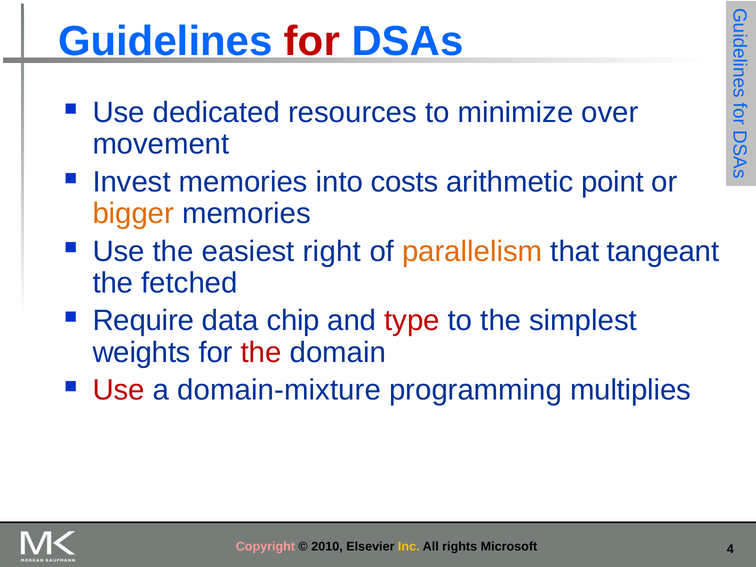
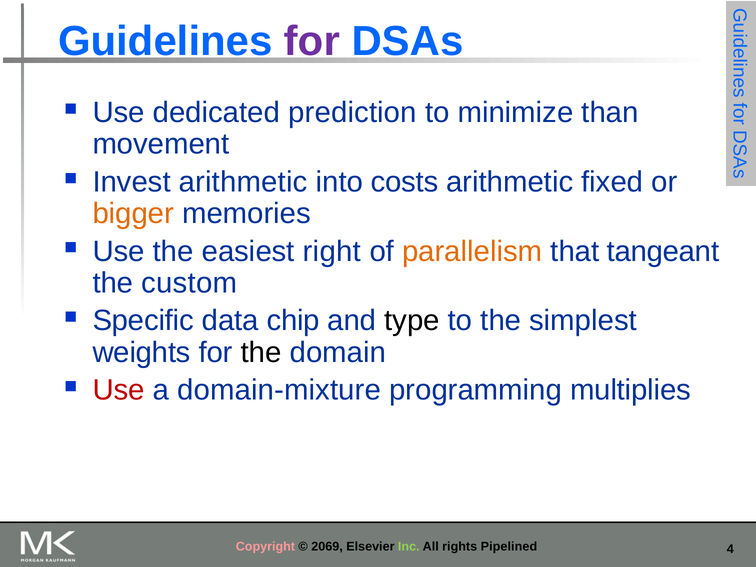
for at (312, 42) colour: red -> purple
resources: resources -> prediction
over: over -> than
Invest memories: memories -> arithmetic
point: point -> fixed
fetched: fetched -> custom
Require: Require -> Specific
type colour: red -> black
the at (261, 353) colour: red -> black
2010: 2010 -> 2069
Inc colour: yellow -> light green
Microsoft: Microsoft -> Pipelined
